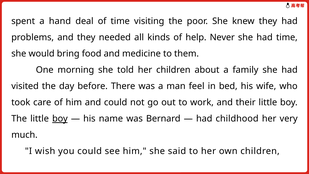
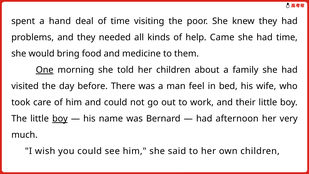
Never: Never -> Came
One underline: none -> present
childhood: childhood -> afternoon
